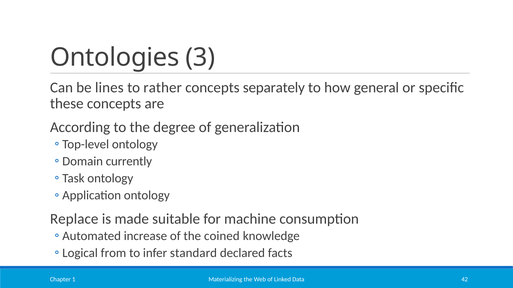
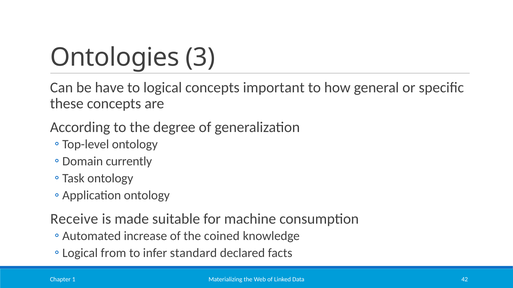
lines: lines -> have
rather: rather -> logical
separately: separately -> important
Replace: Replace -> Receive
